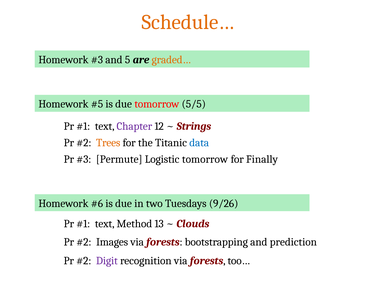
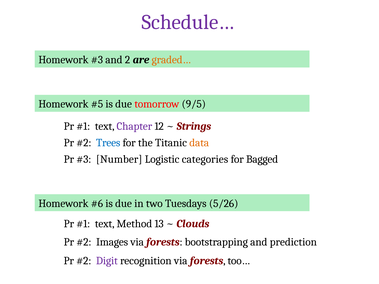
Schedule… colour: orange -> purple
5: 5 -> 2
5/5: 5/5 -> 9/5
Trees colour: orange -> blue
data colour: blue -> orange
Permute: Permute -> Number
Logistic tomorrow: tomorrow -> categories
Finally: Finally -> Bagged
9/26: 9/26 -> 5/26
